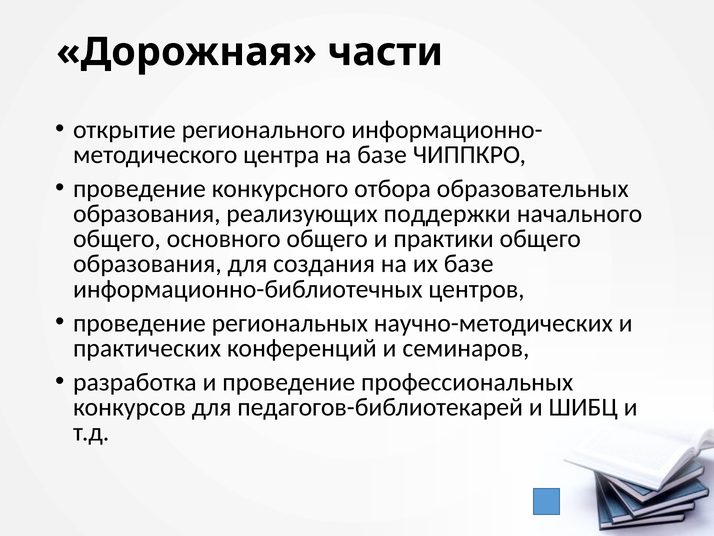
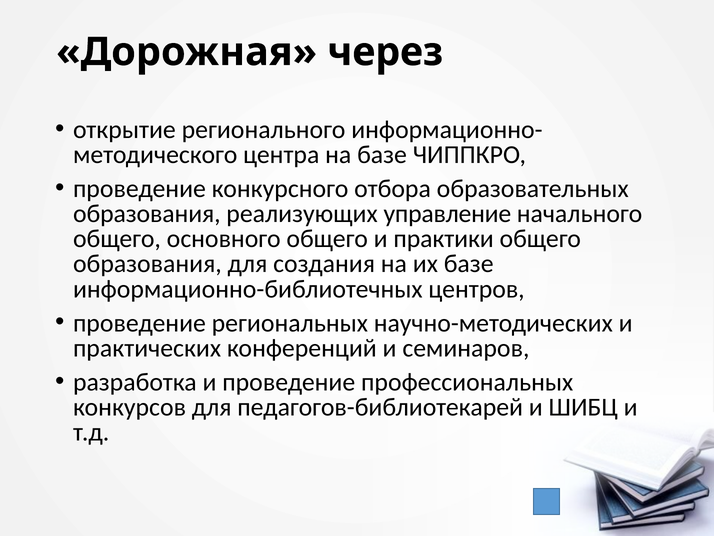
части: части -> через
поддержки: поддержки -> управление
